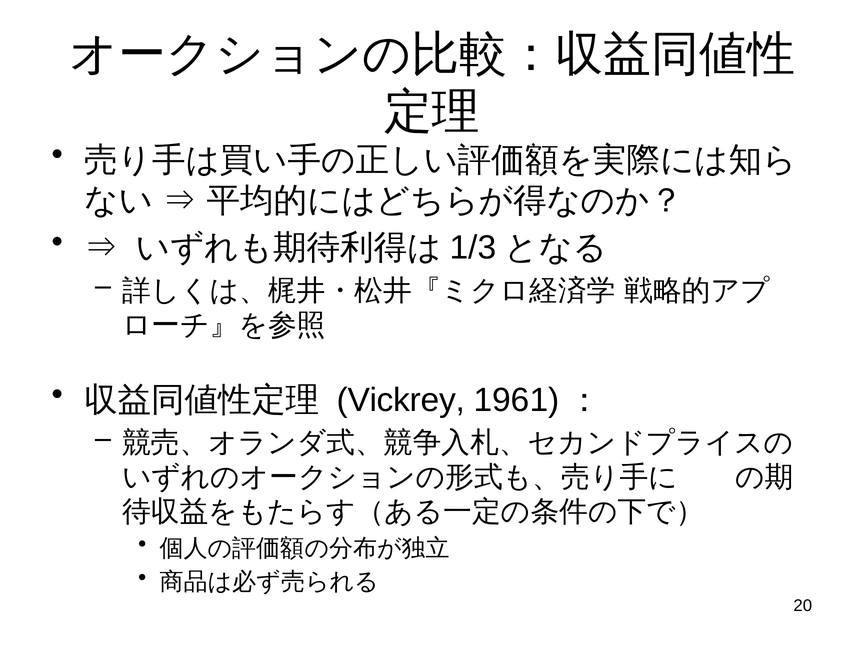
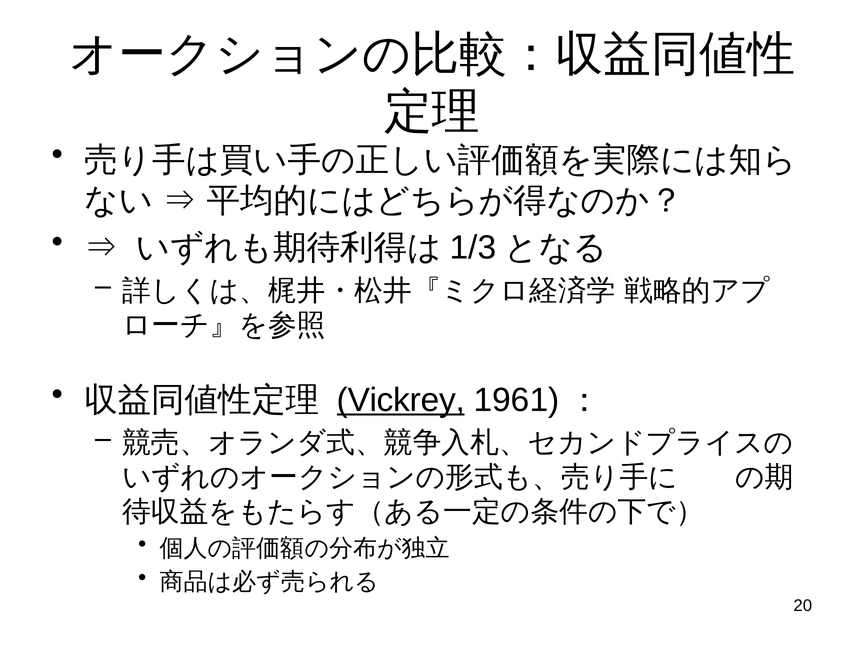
Vickrey underline: none -> present
